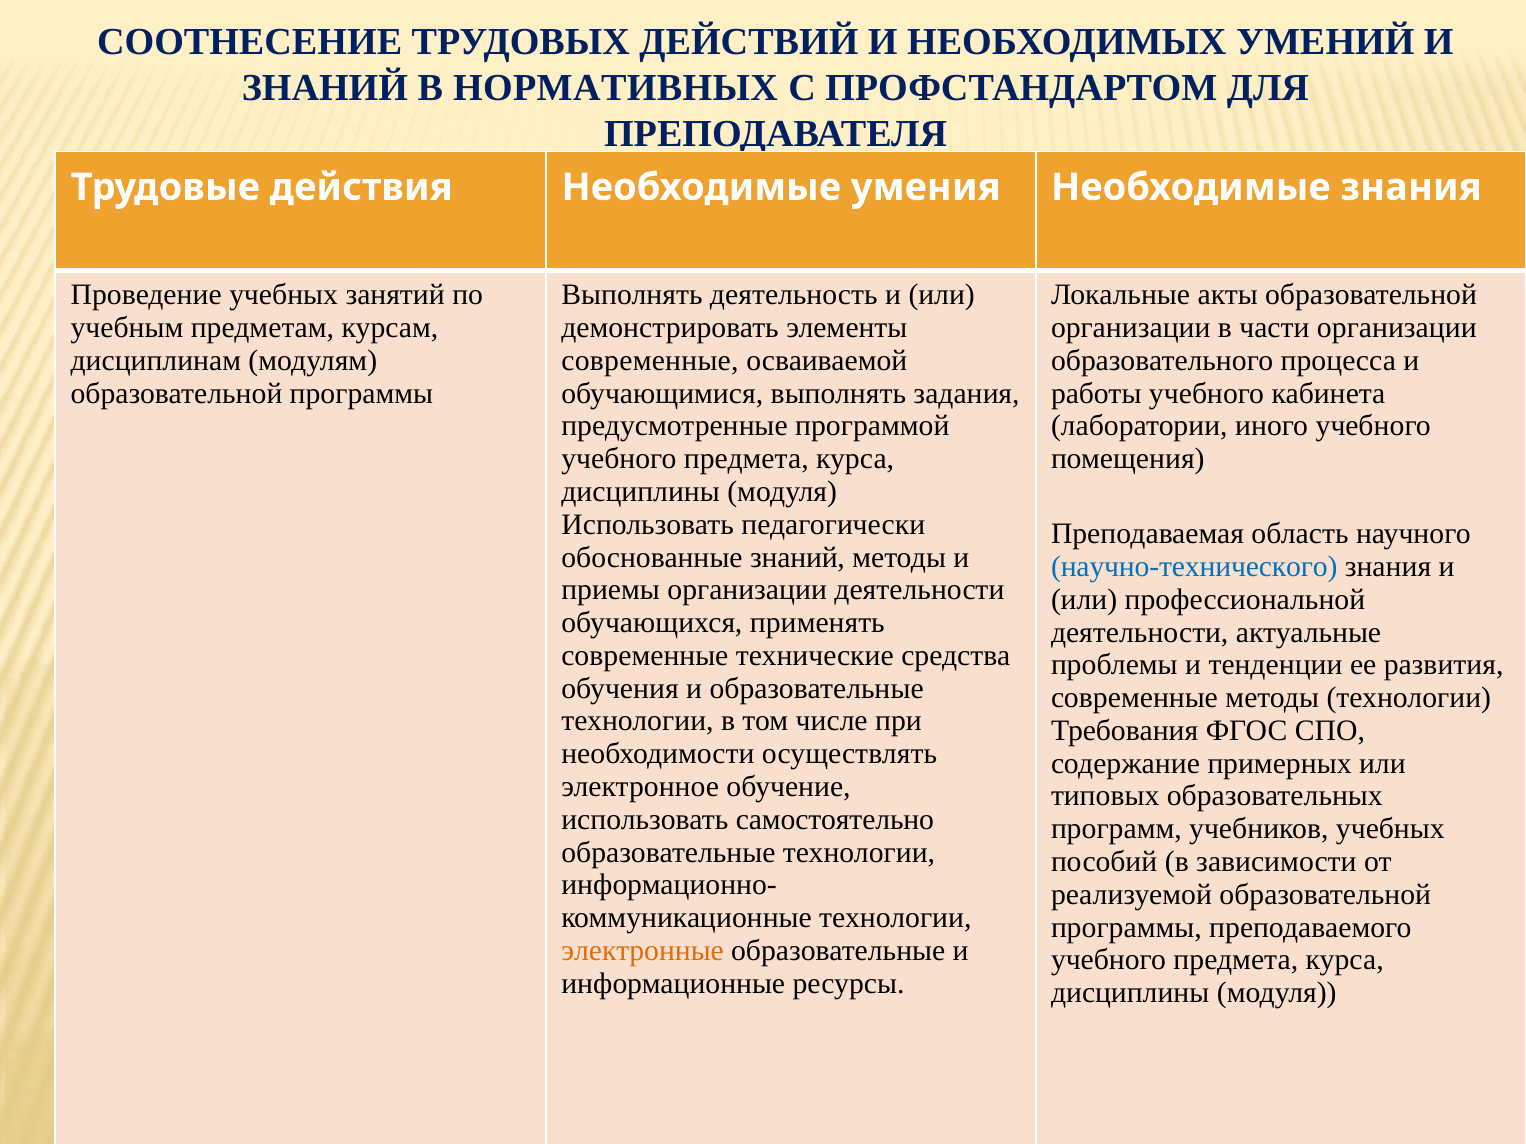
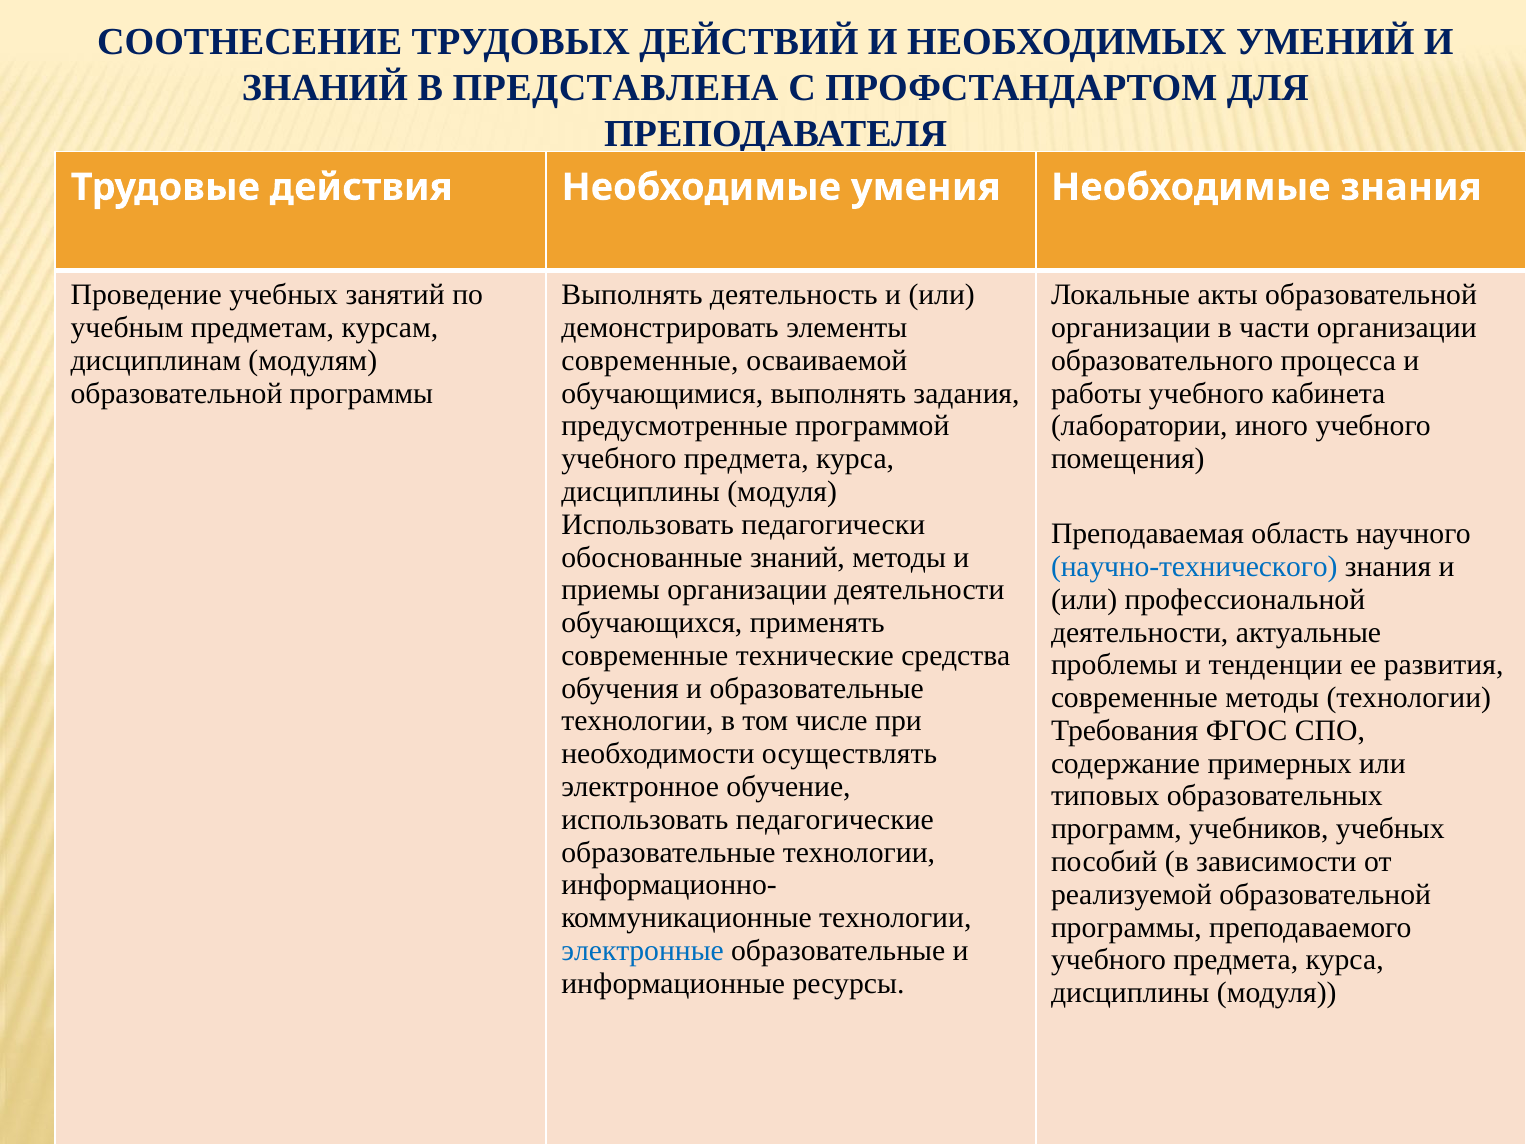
НОРМАТИВНЫХ: НОРМАТИВНЫХ -> ПРЕДСТАВЛЕНА
самостоятельно: самостоятельно -> педагогические
электронные colour: orange -> blue
